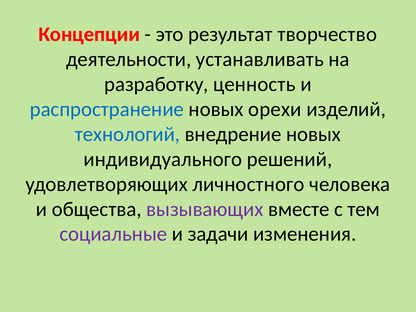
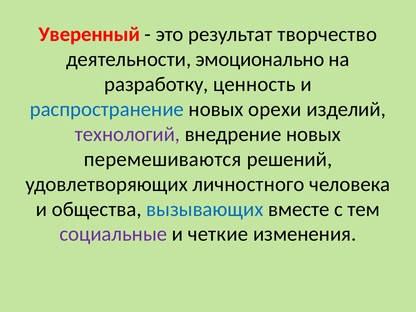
Концепции: Концепции -> Уверенный
устанавливать: устанавливать -> эмоционально
технологий colour: blue -> purple
индивидуального: индивидуального -> перемешиваются
вызывающих colour: purple -> blue
задачи: задачи -> четкие
